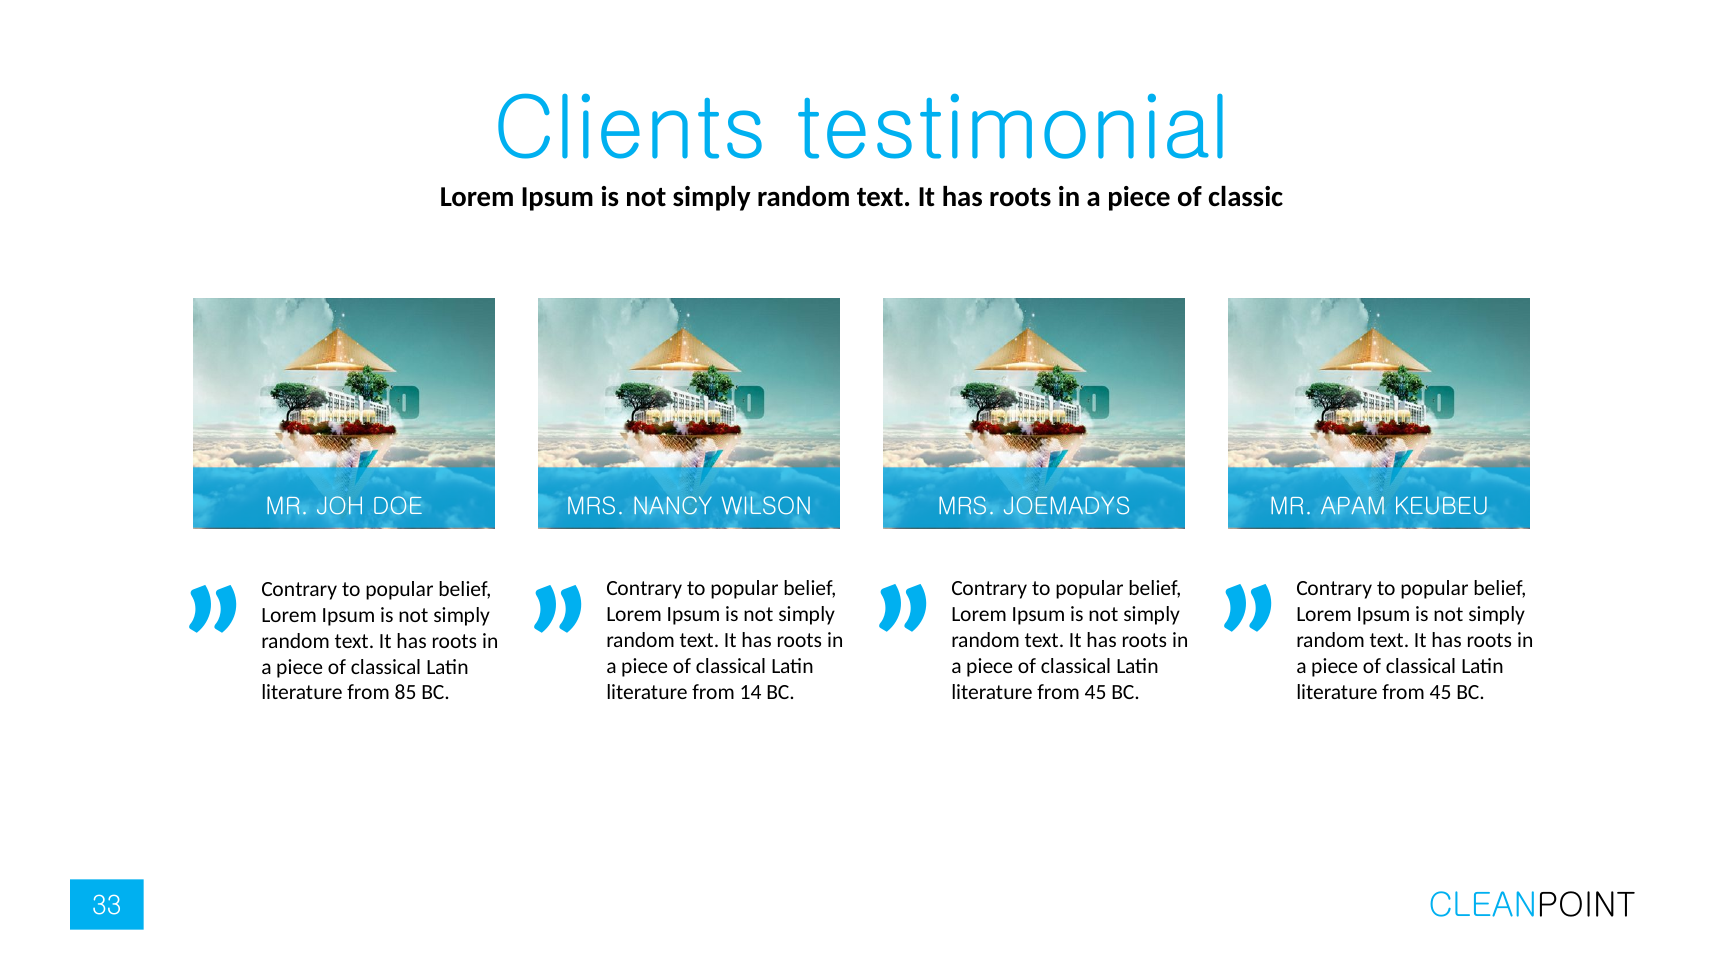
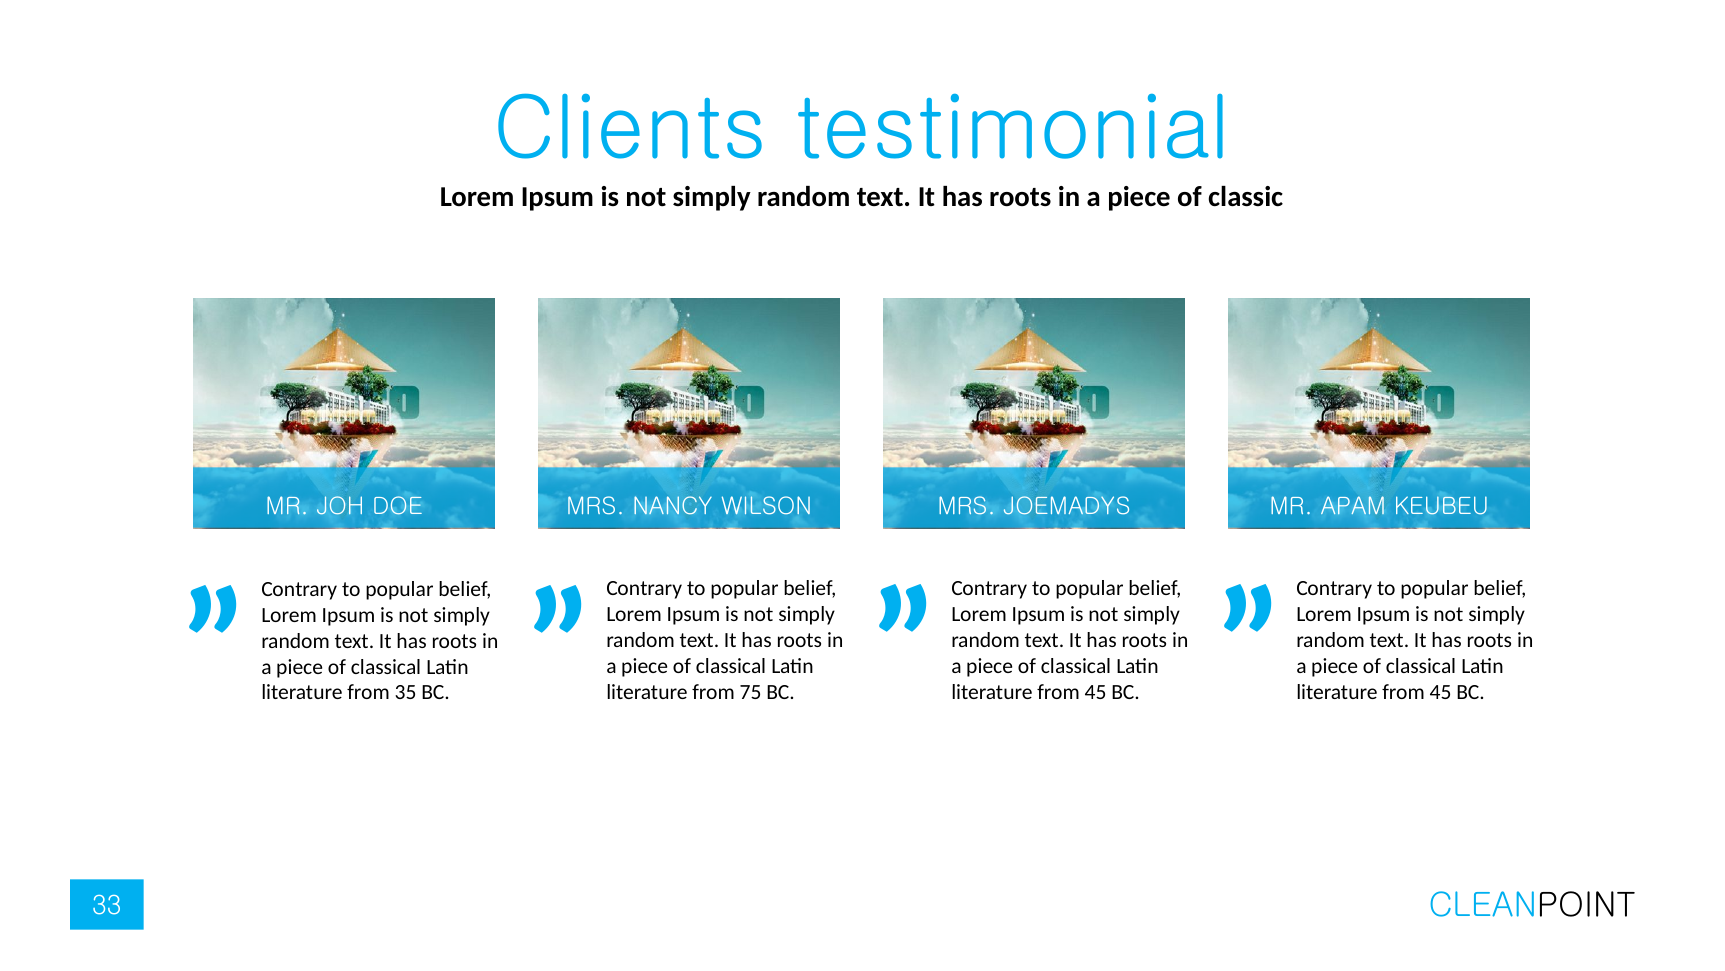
14: 14 -> 75
85: 85 -> 35
